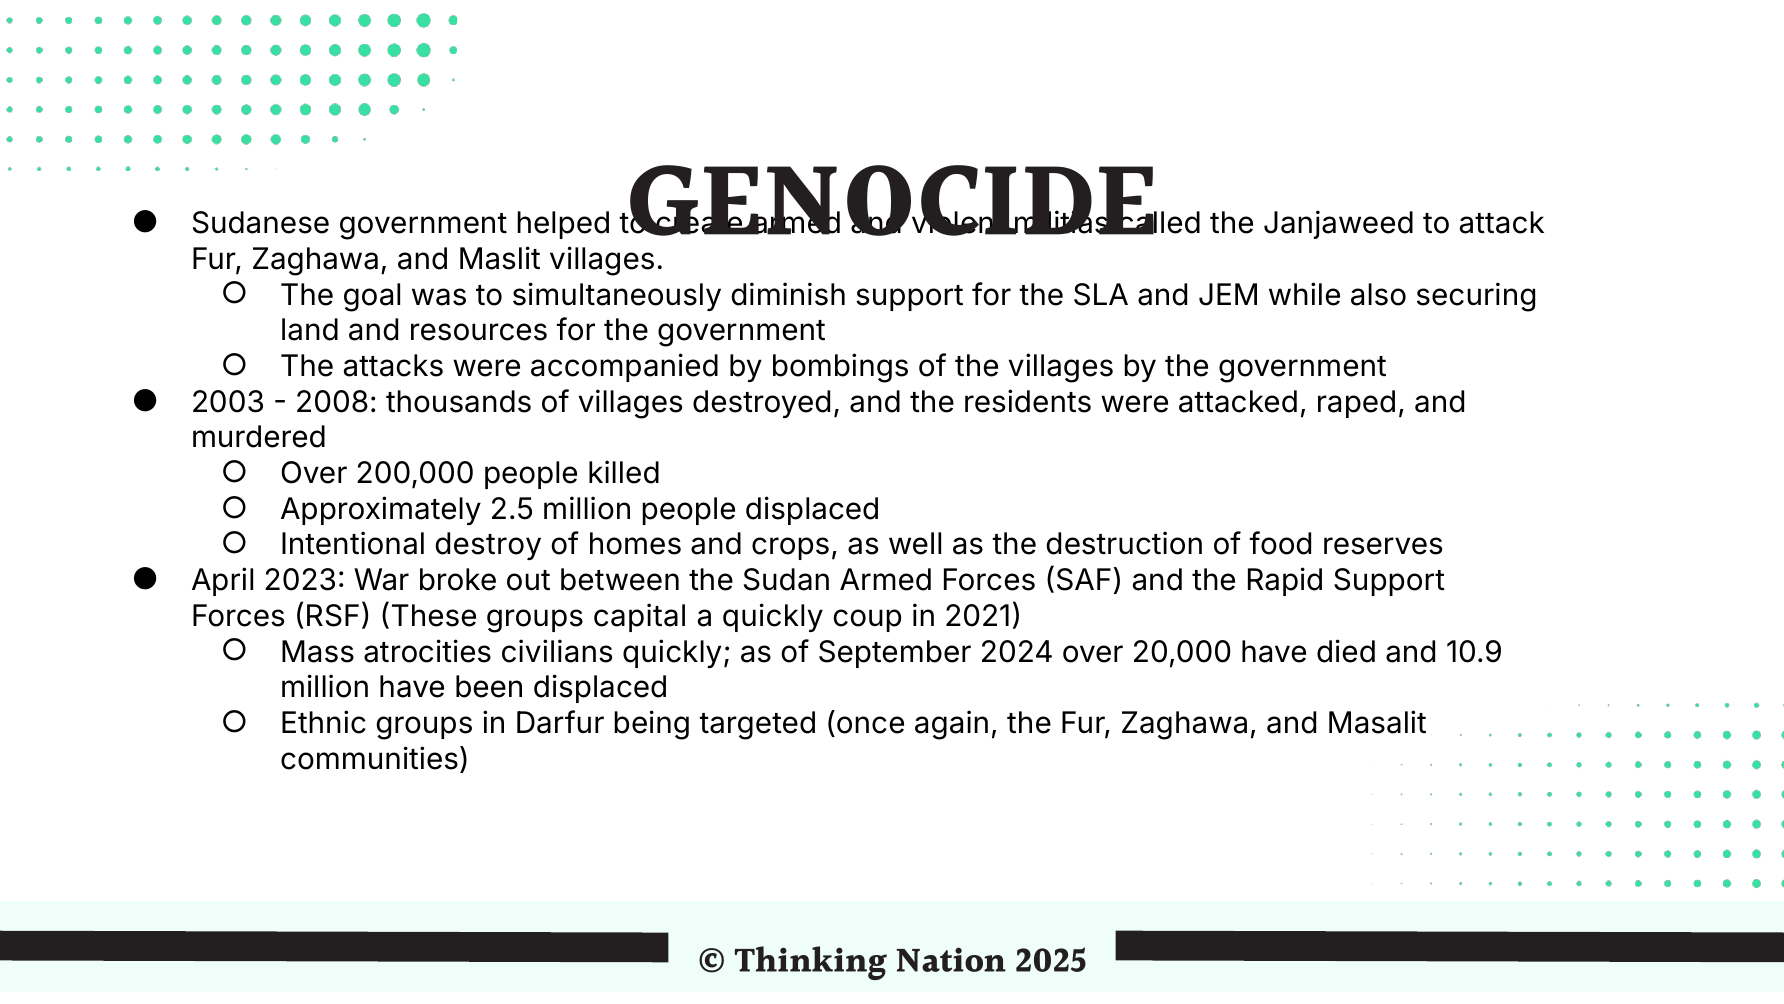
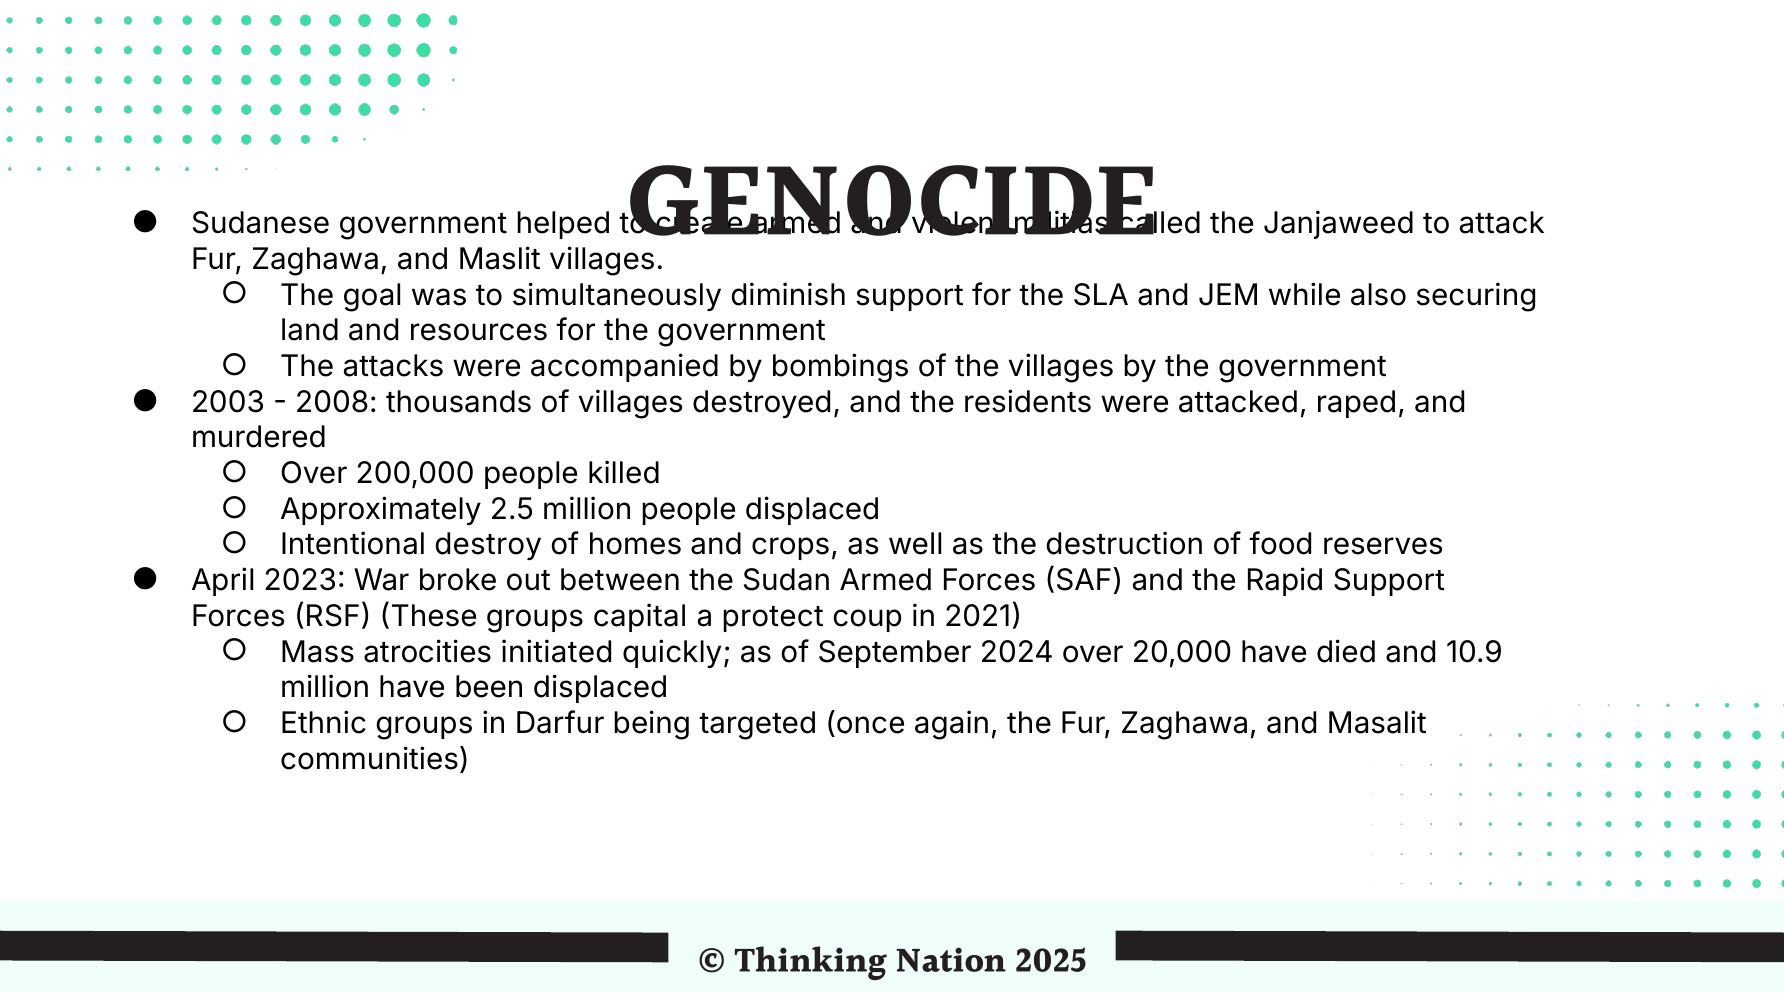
a quickly: quickly -> protect
civilians: civilians -> initiated
